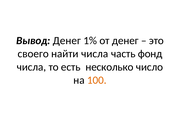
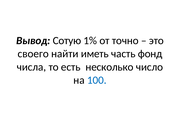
Вывод Денег: Денег -> Сотую
от денег: денег -> точно
найти числа: числа -> иметь
100 colour: orange -> blue
